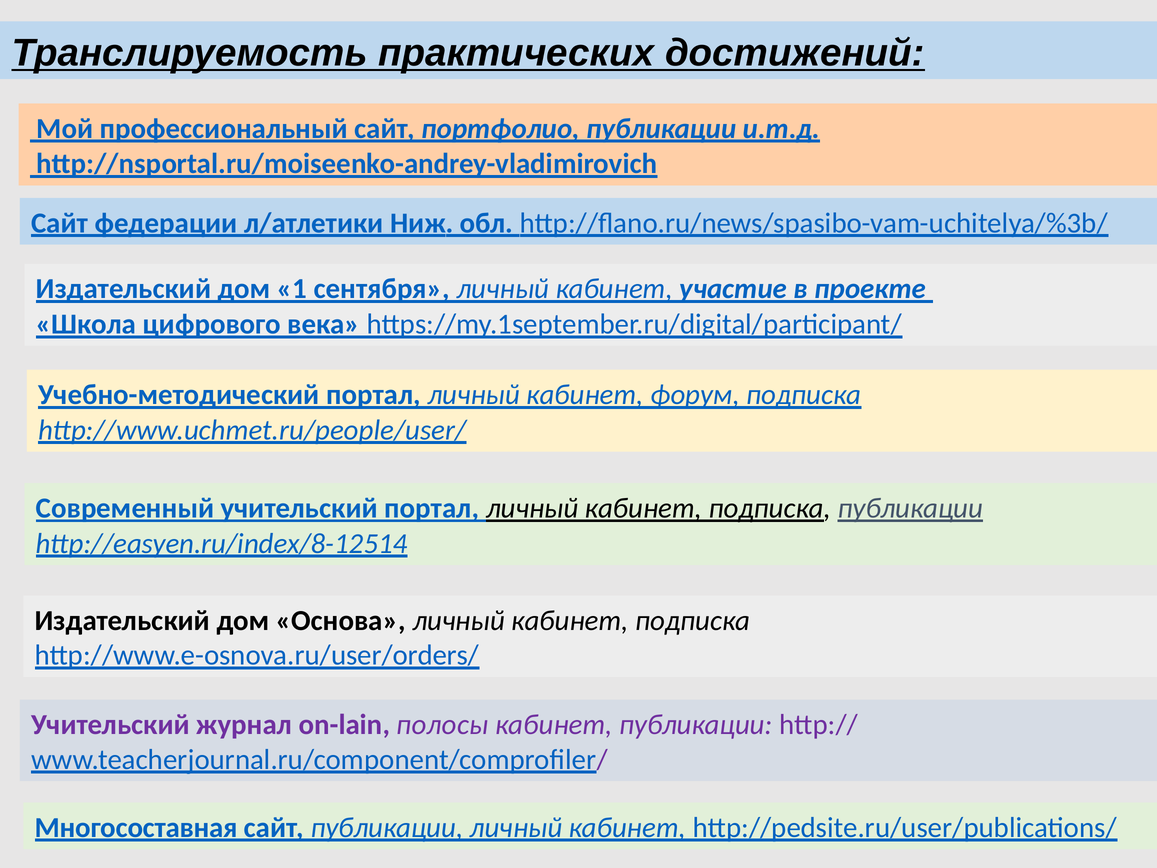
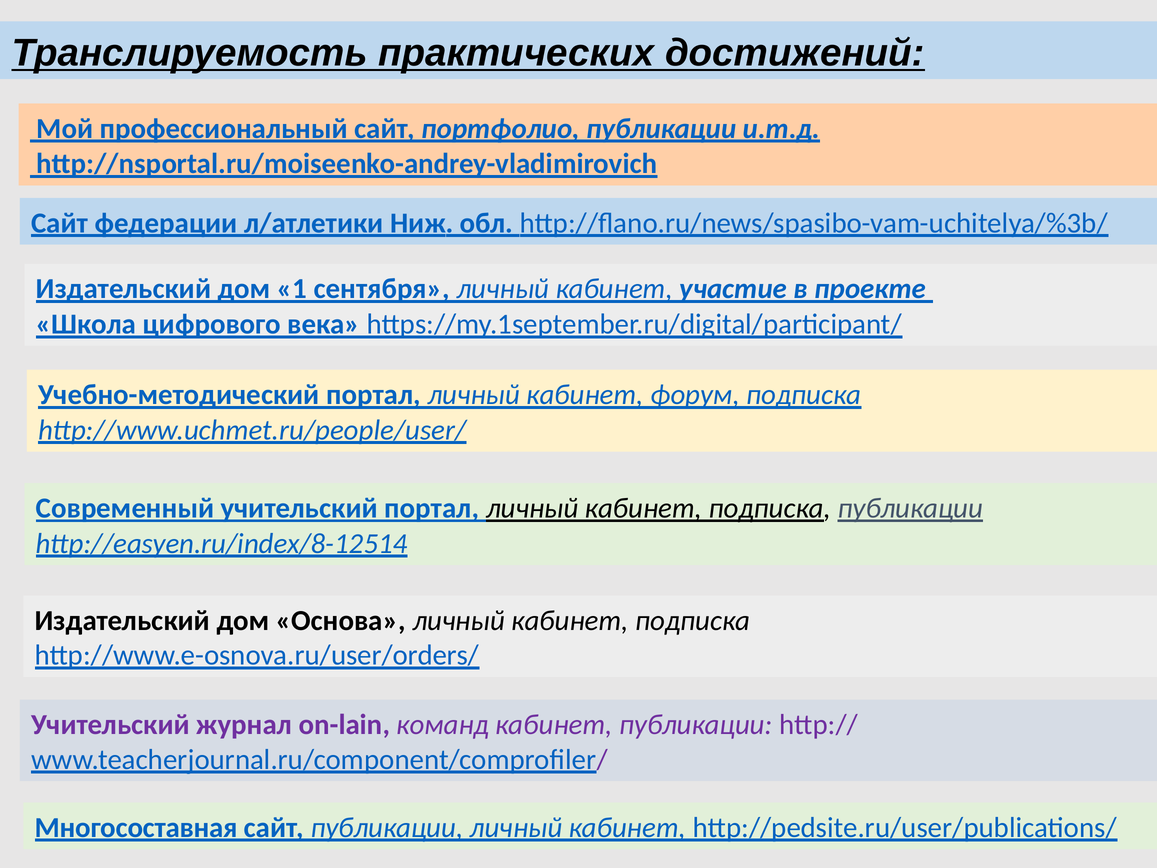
полосы: полосы -> команд
